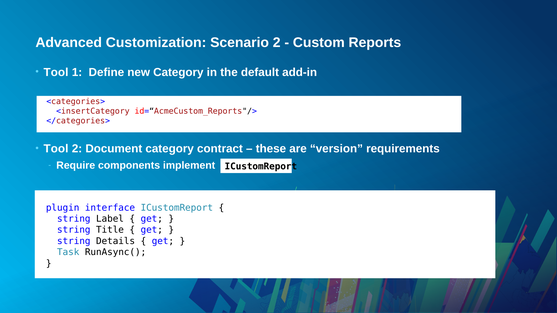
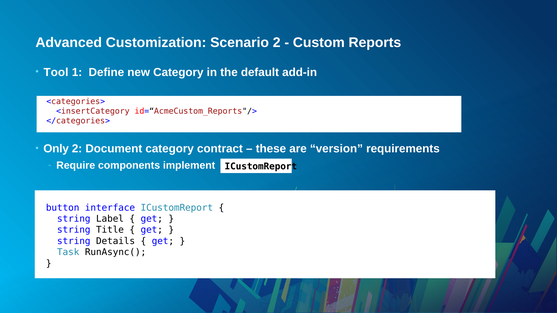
Tool at (56, 149): Tool -> Only
plugin: plugin -> button
